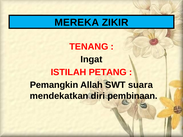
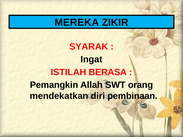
TENANG: TENANG -> SYARAK
PETANG: PETANG -> BERASA
suara: suara -> orang
